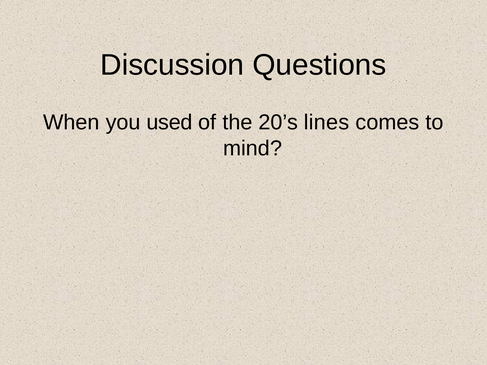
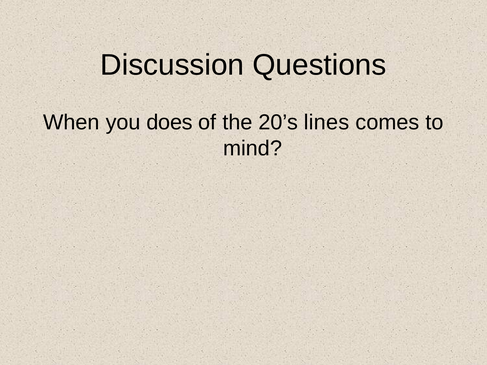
used: used -> does
